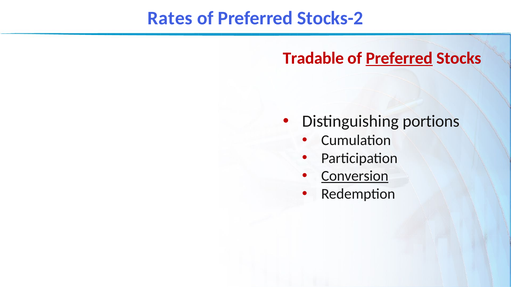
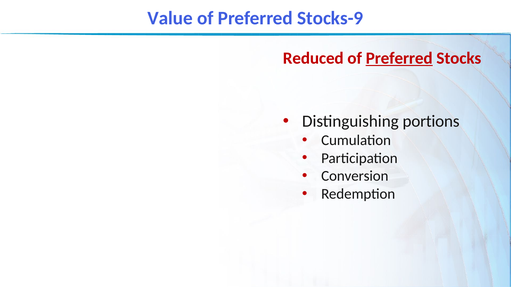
Rates: Rates -> Value
Stocks-2: Stocks-2 -> Stocks-9
Tradable: Tradable -> Reduced
Conversion underline: present -> none
